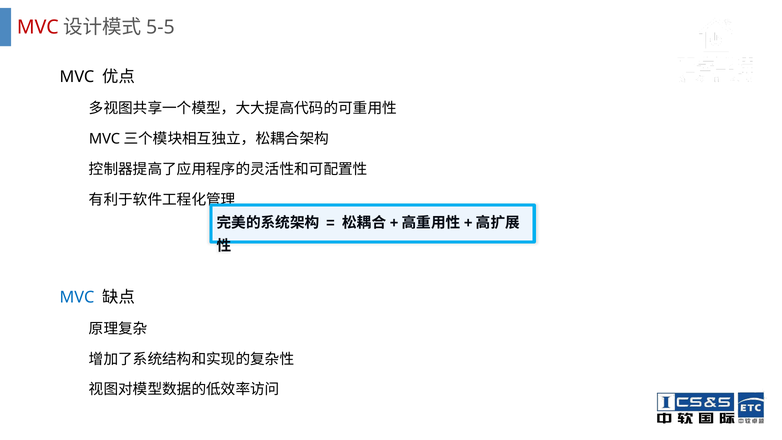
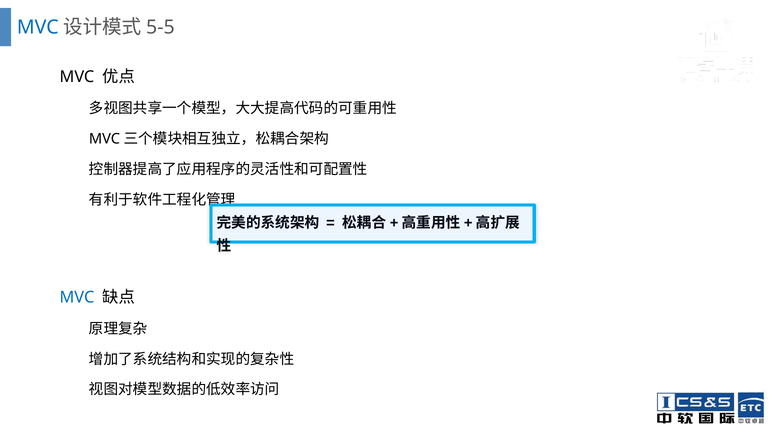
MVC at (38, 27) colour: red -> blue
